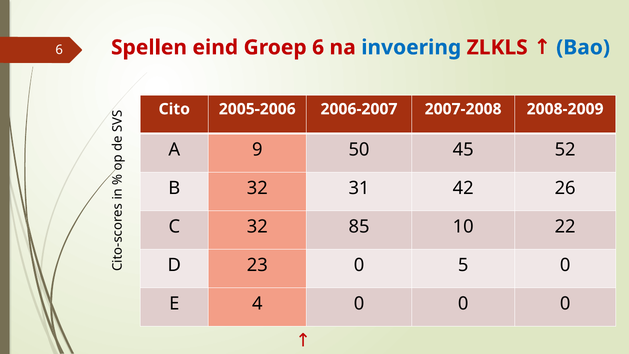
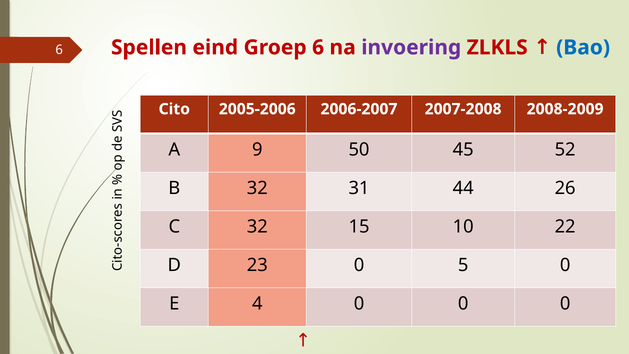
invoering colour: blue -> purple
42: 42 -> 44
85: 85 -> 15
